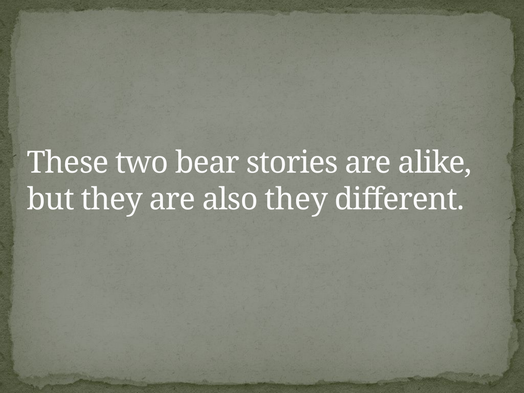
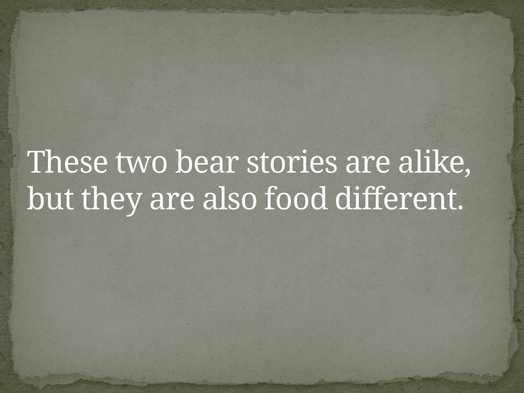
also they: they -> food
